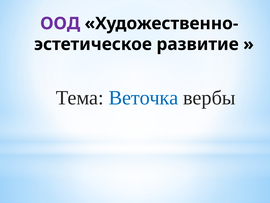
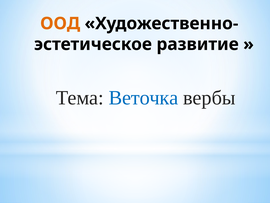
ООД colour: purple -> orange
